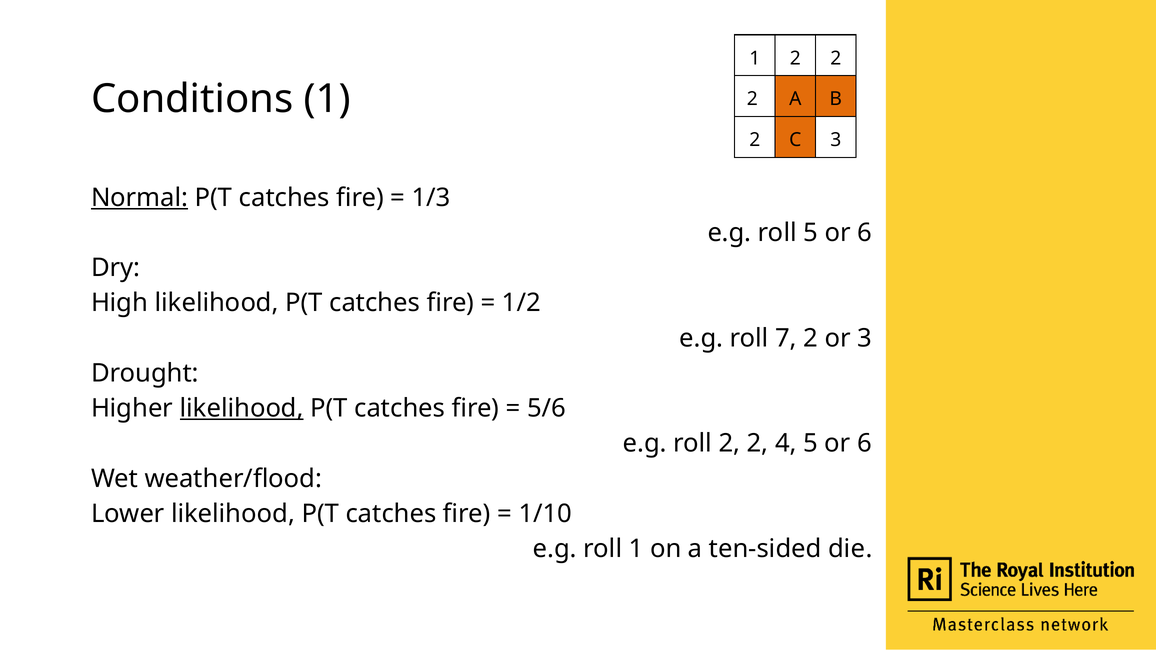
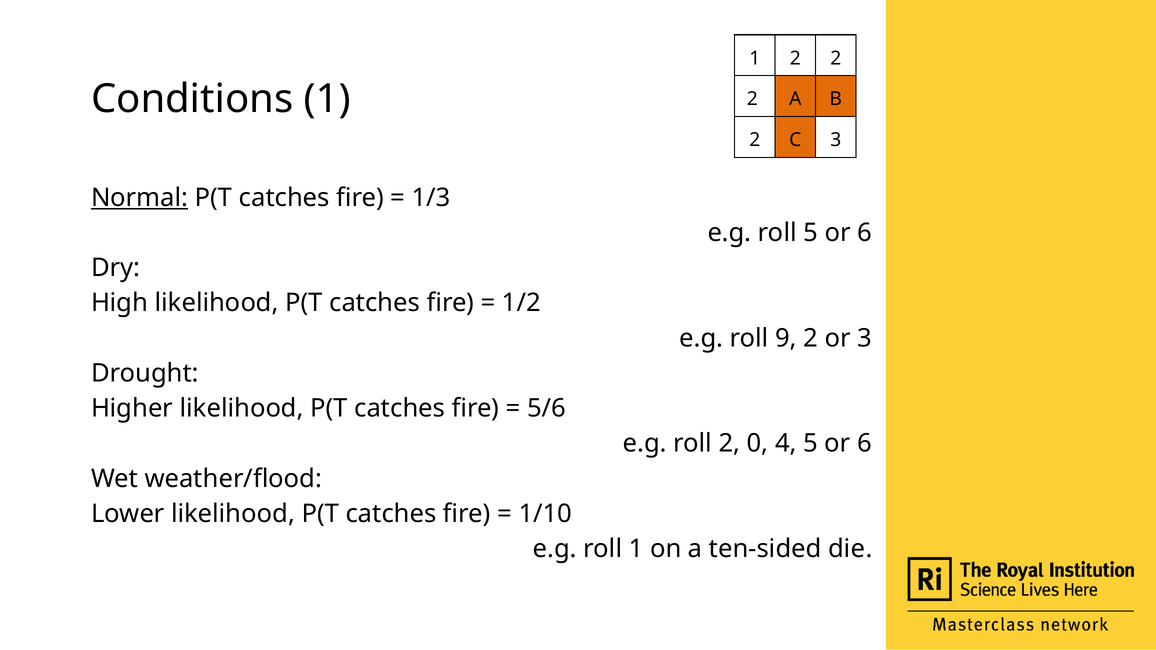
7: 7 -> 9
likelihood at (242, 409) underline: present -> none
roll 2 2: 2 -> 0
